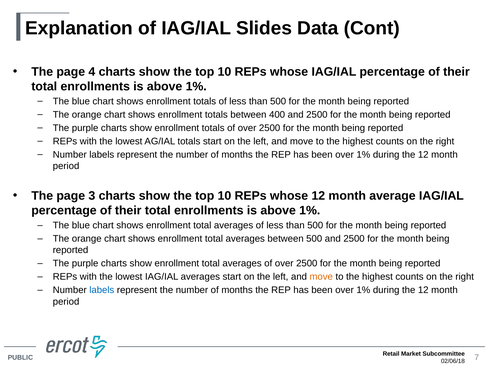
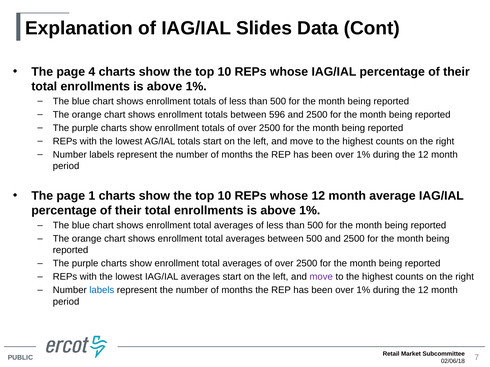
400: 400 -> 596
3: 3 -> 1
move at (321, 277) colour: orange -> purple
